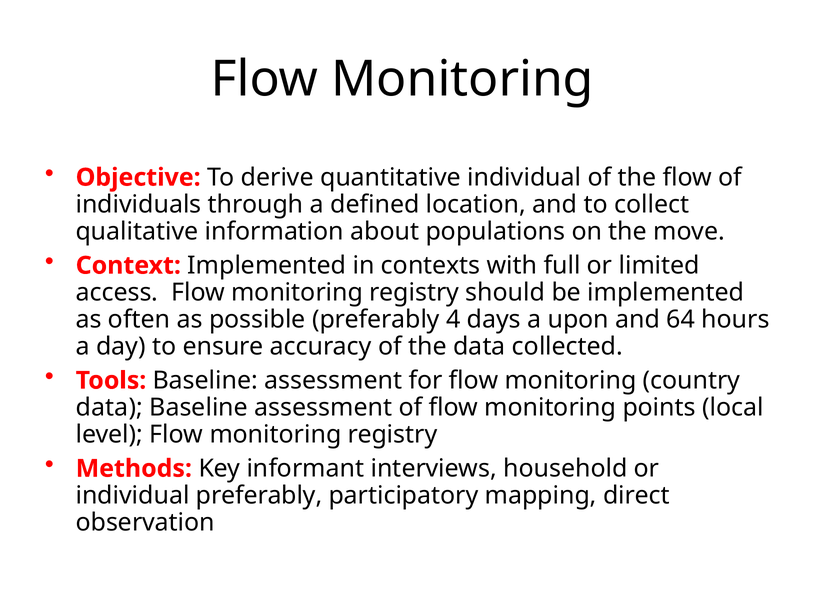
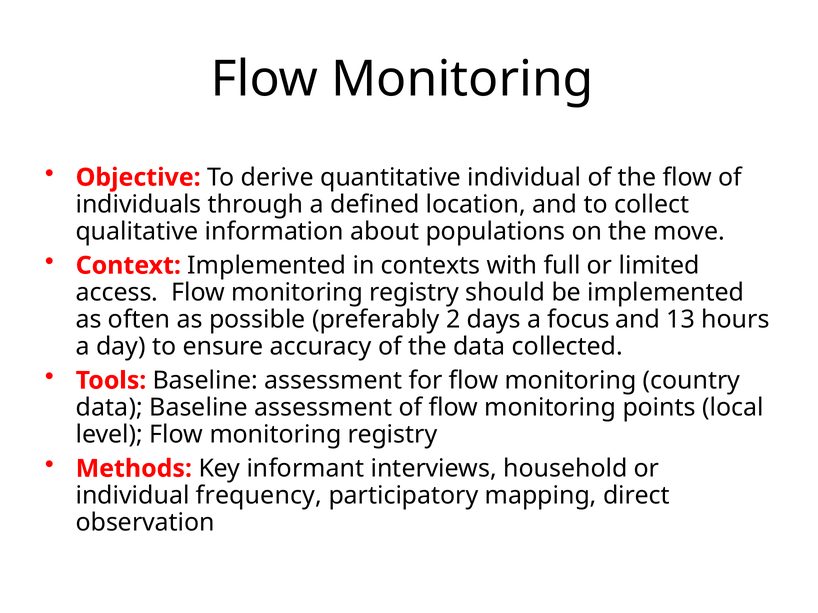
4: 4 -> 2
upon: upon -> focus
64: 64 -> 13
individual preferably: preferably -> frequency
